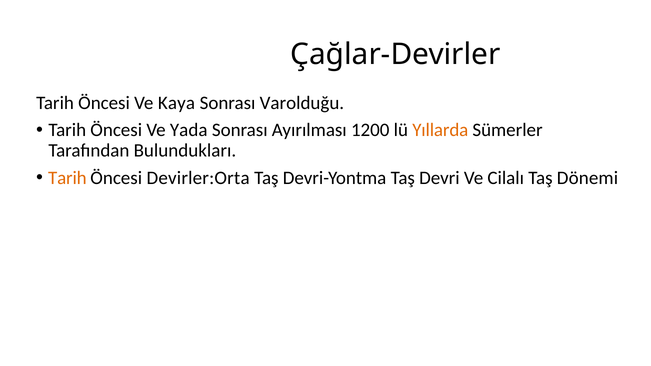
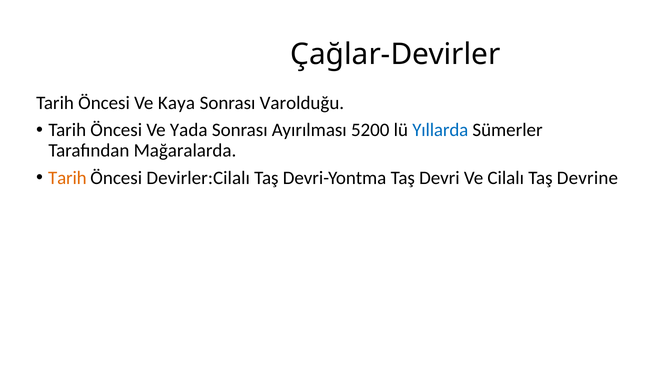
1200: 1200 -> 5200
Yıllarda colour: orange -> blue
Bulundukları: Bulundukları -> Mağaralarda
Devirler:Orta: Devirler:Orta -> Devirler:Cilalı
Dönemi: Dönemi -> Devrine
